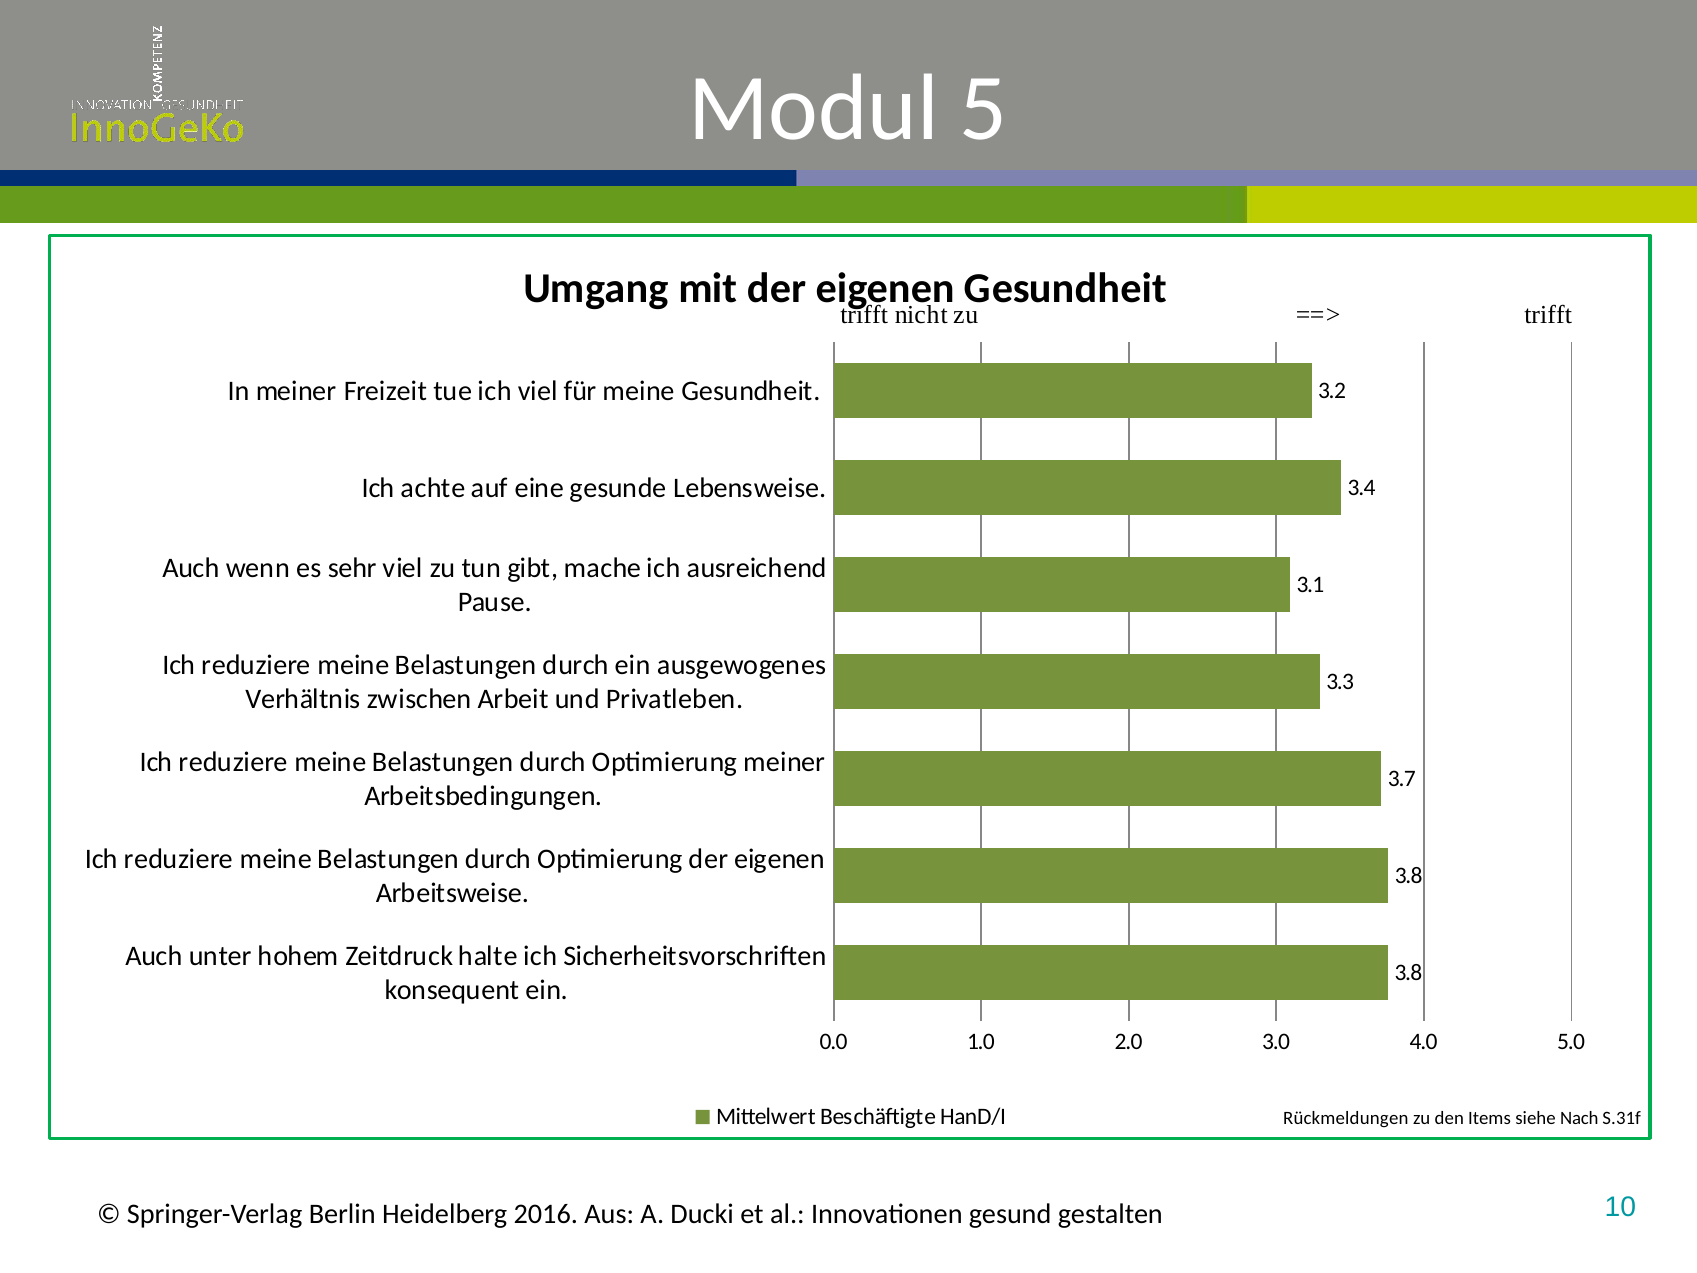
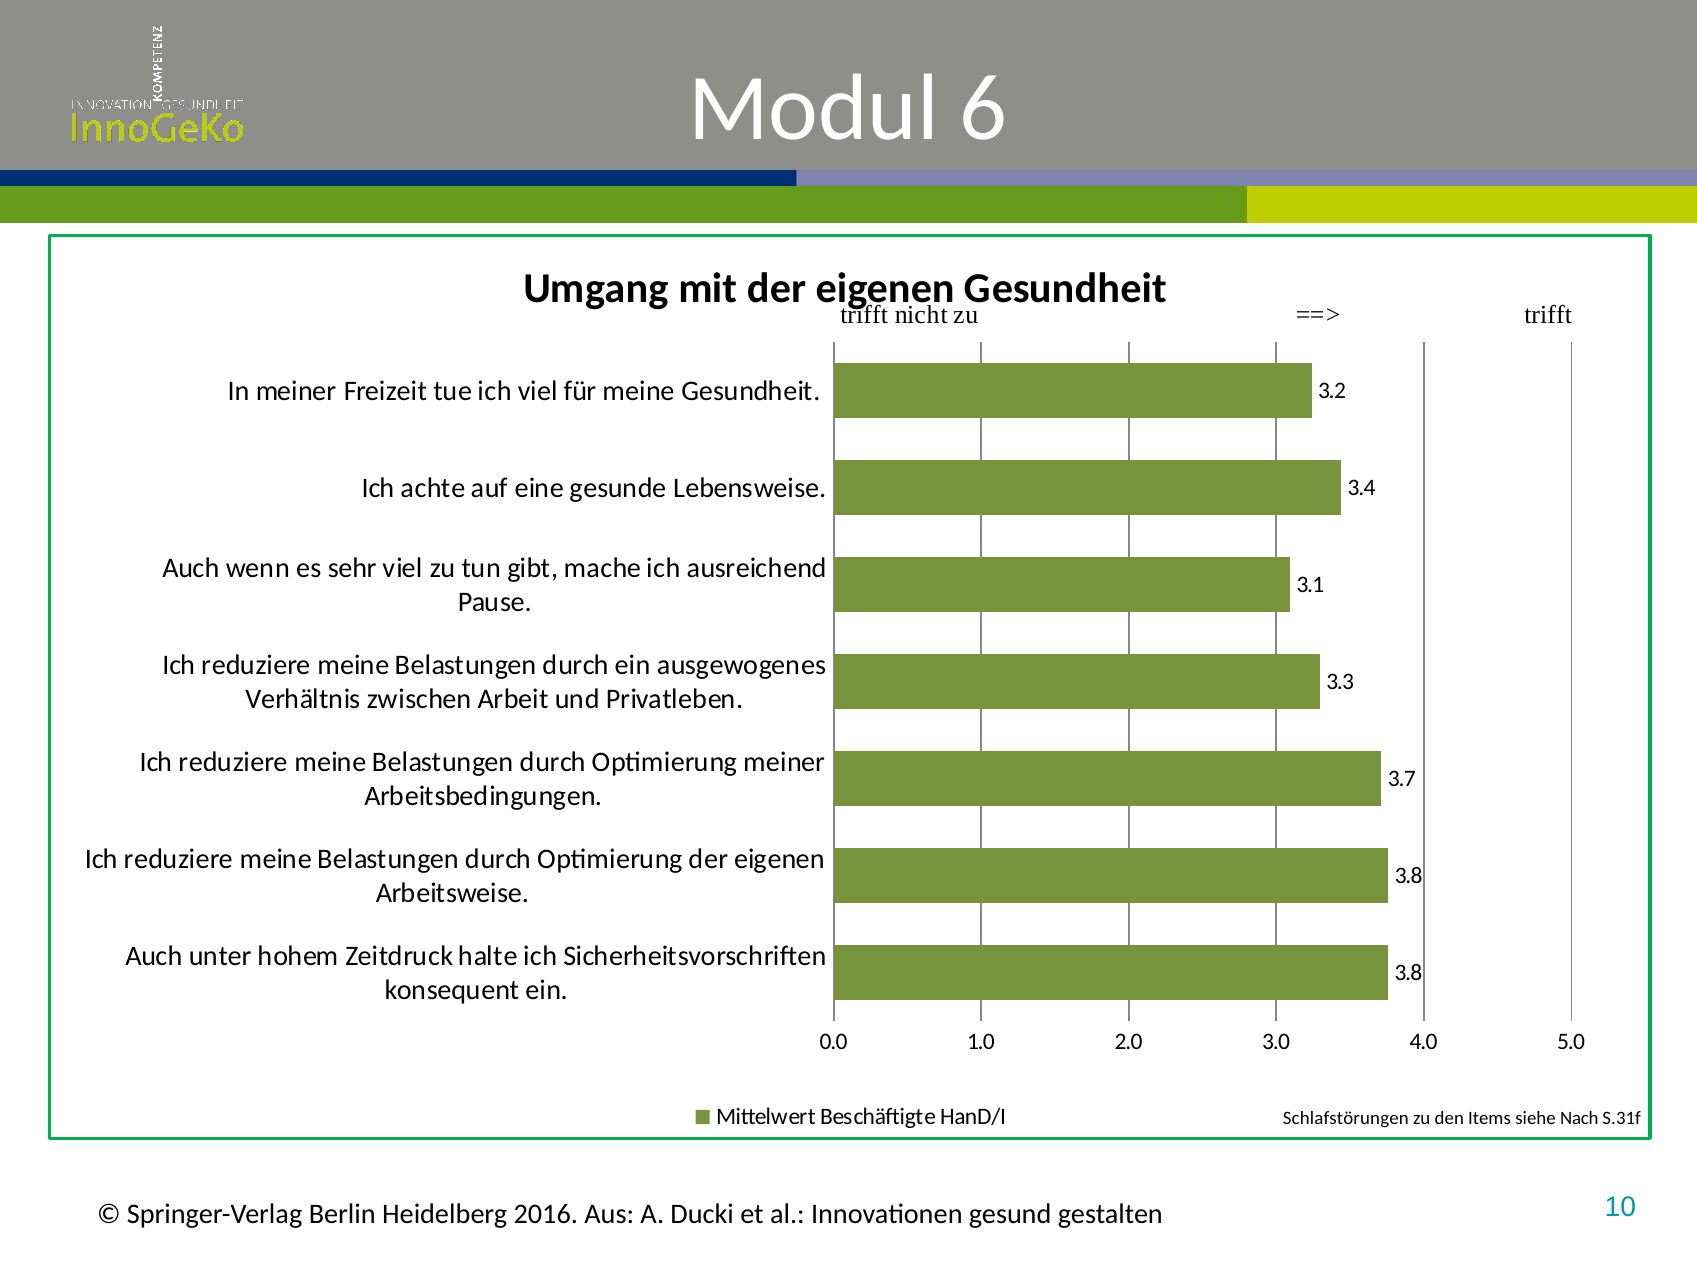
5: 5 -> 6
Rückmeldungen: Rückmeldungen -> Schlafstörungen
